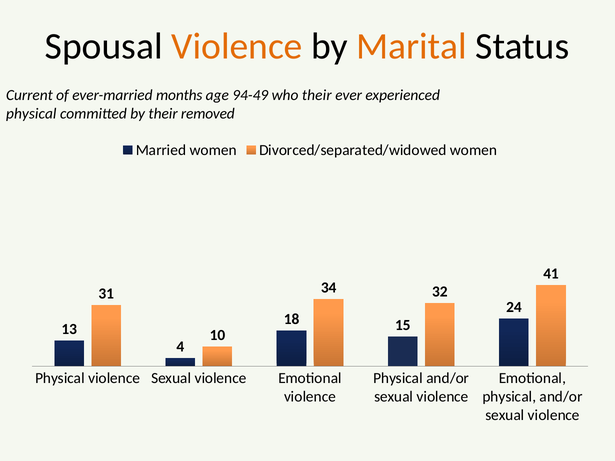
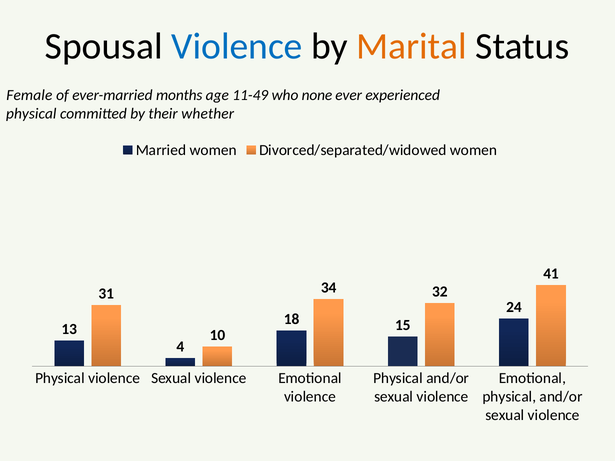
Violence at (237, 46) colour: orange -> blue
Current: Current -> Female
94-49: 94-49 -> 11-49
who their: their -> none
removed: removed -> whether
